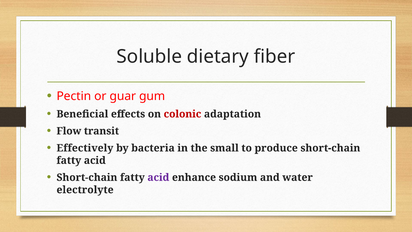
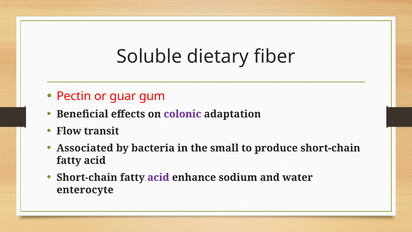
colonic colour: red -> purple
Effectively: Effectively -> Associated
electrolyte: electrolyte -> enterocyte
